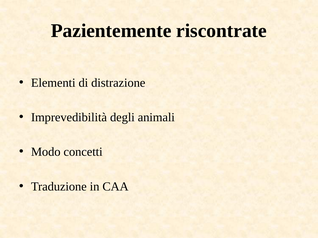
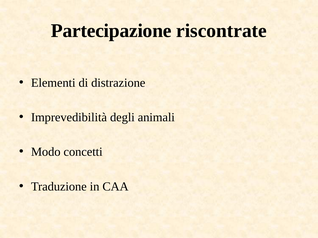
Pazientemente: Pazientemente -> Partecipazione
